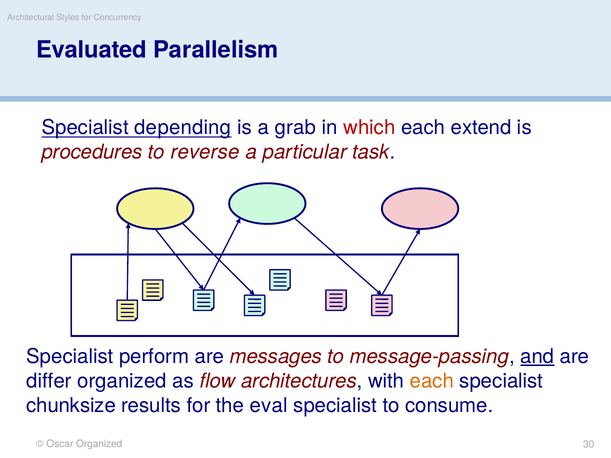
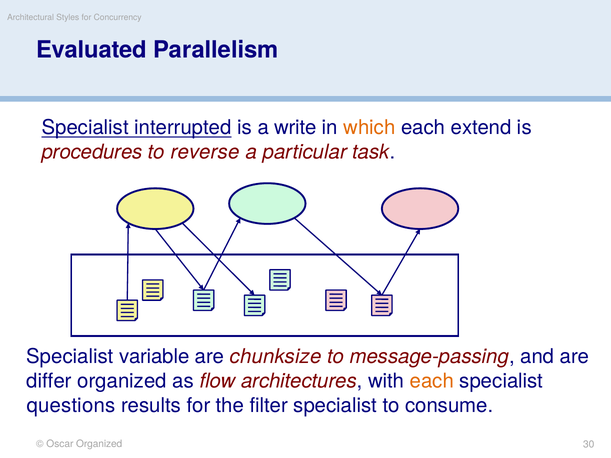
depending: depending -> interrupted
grab: grab -> write
which colour: red -> orange
perform: perform -> variable
messages: messages -> chunksize
and underline: present -> none
chunksize: chunksize -> questions
eval: eval -> filter
